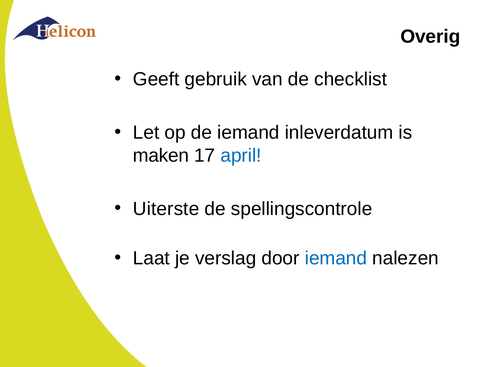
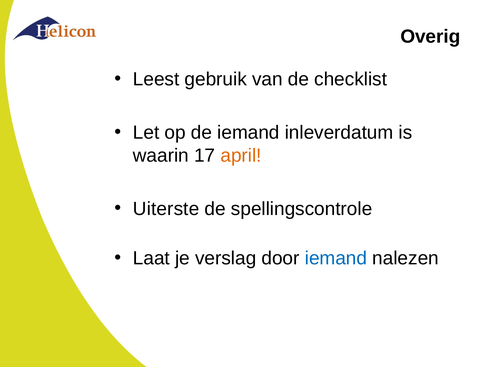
Geeft: Geeft -> Leest
maken: maken -> waarin
april colour: blue -> orange
